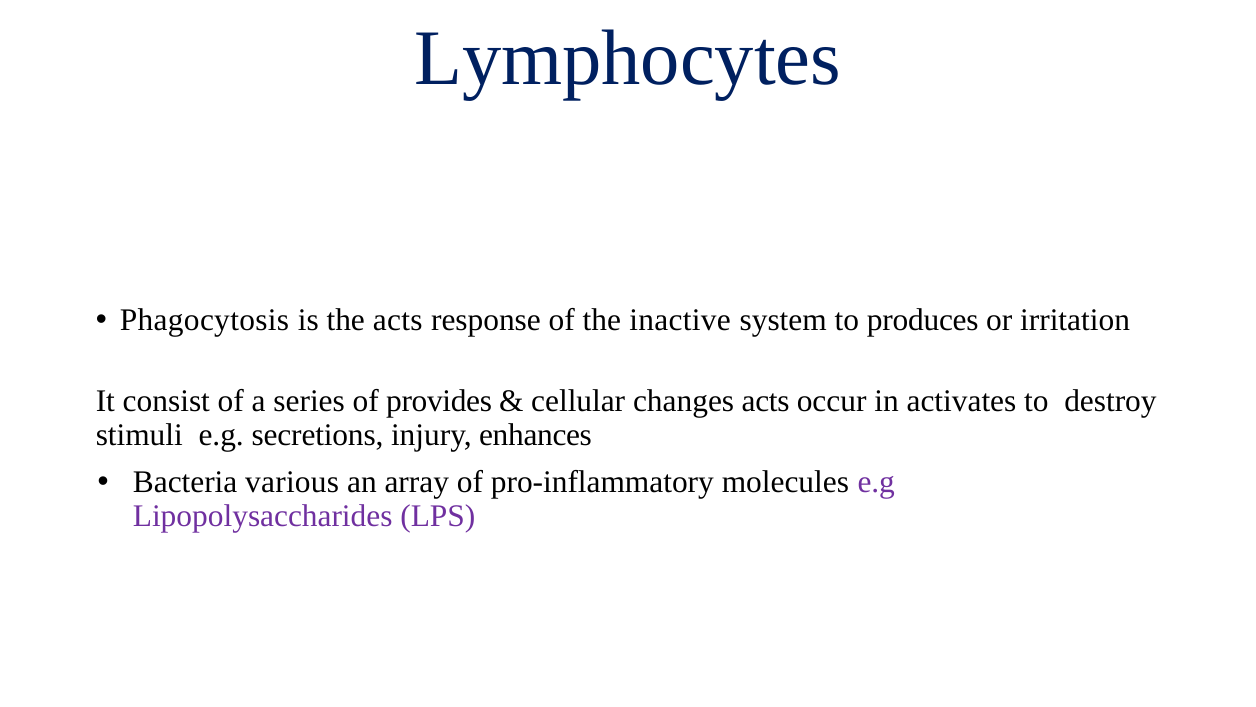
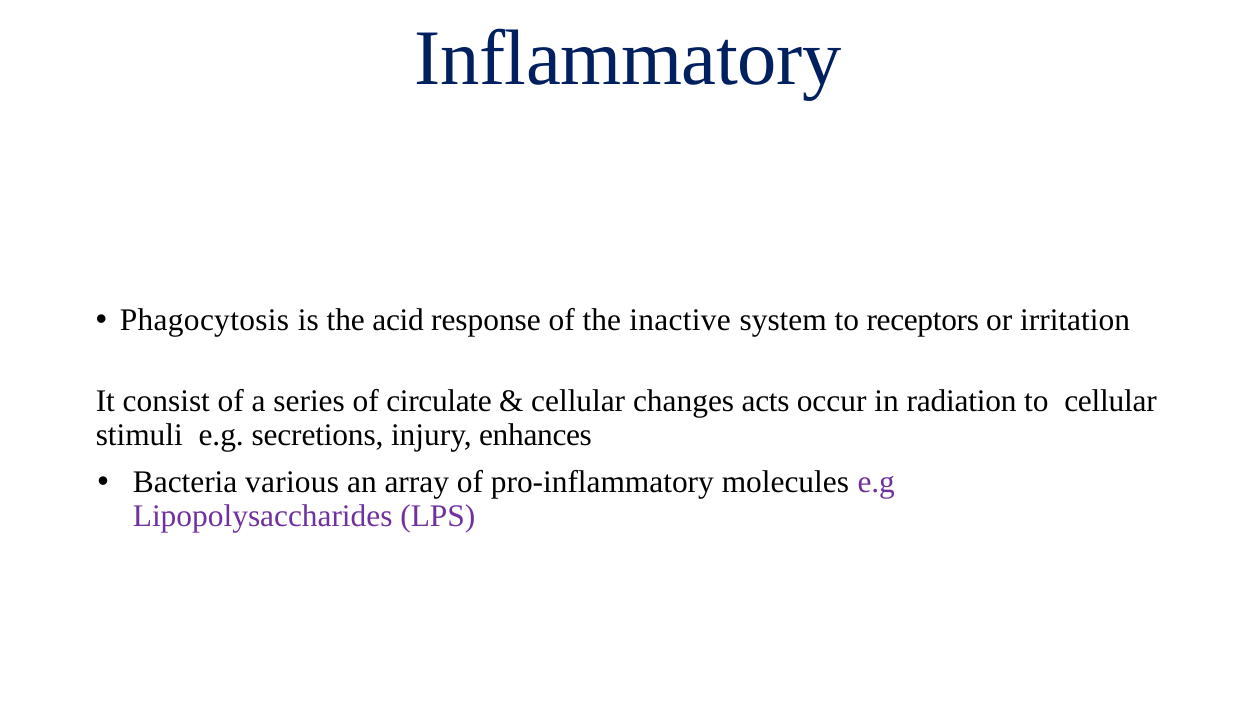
Lymphocytes: Lymphocytes -> Inflammatory
the acts: acts -> acid
produces: produces -> receptors
provides: provides -> circulate
activates: activates -> radiation
to destroy: destroy -> cellular
